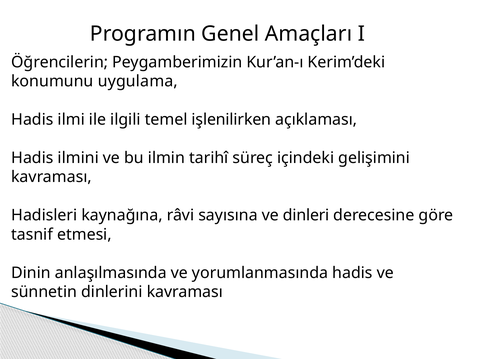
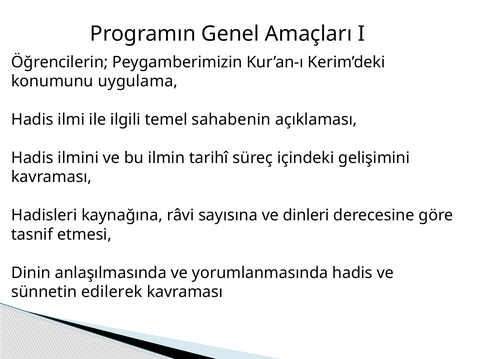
işlenilirken: işlenilirken -> sahabenin
dinlerini: dinlerini -> edilerek
